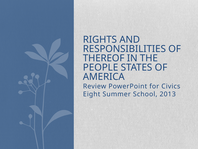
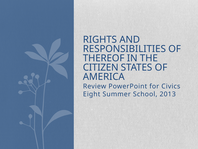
PEOPLE: PEOPLE -> CITIZEN
